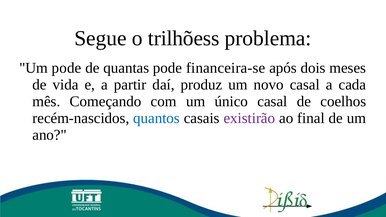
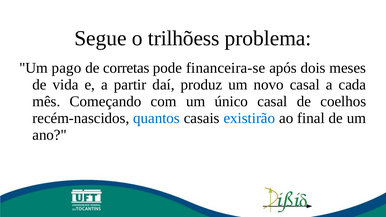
Um pode: pode -> pago
quantas: quantas -> corretas
existirão colour: purple -> blue
